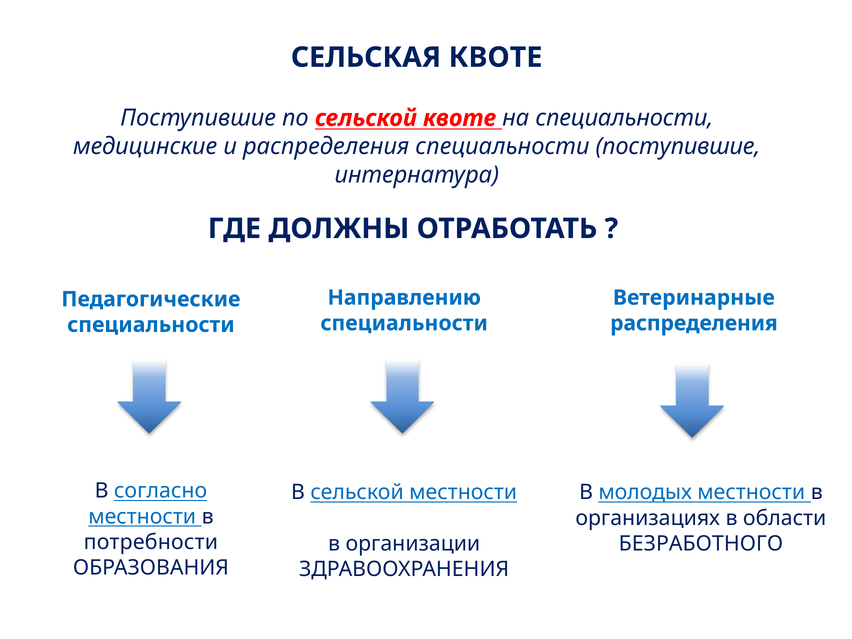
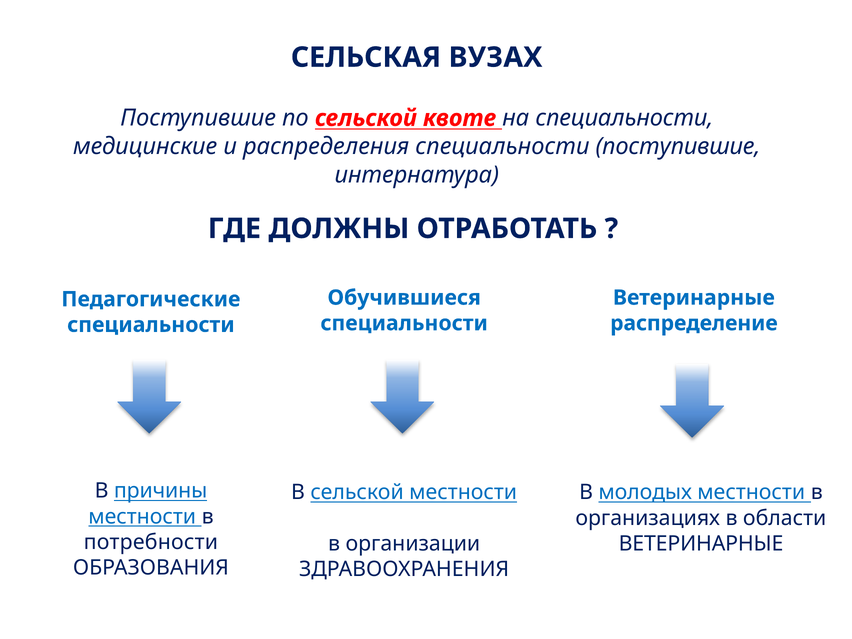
СЕЛЬСКАЯ КВОТЕ: КВОТЕ -> ВУЗАХ
Направлению: Направлению -> Обучившиеся
распределения at (694, 323): распределения -> распределение
согласно: согласно -> причины
БЕЗРАБОТНОГО at (701, 544): БЕЗРАБОТНОГО -> ВЕТЕРИНАРНЫЕ
